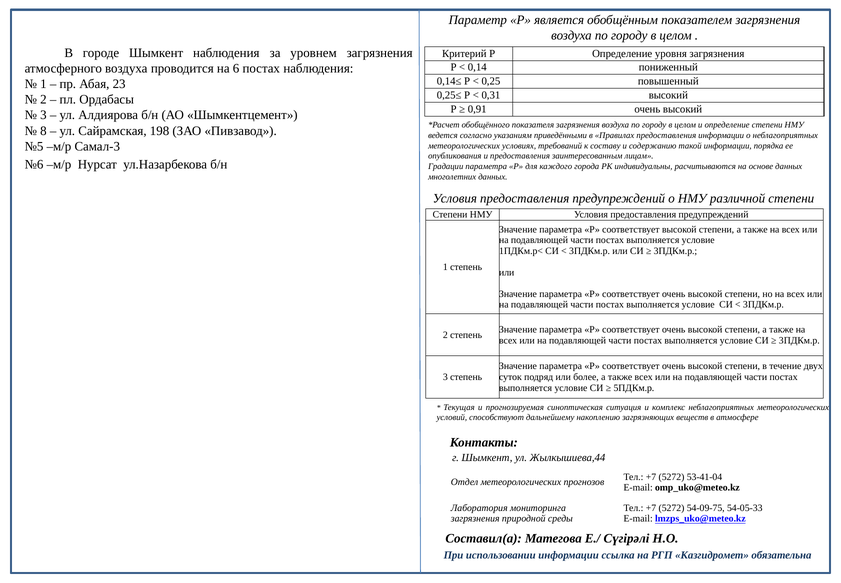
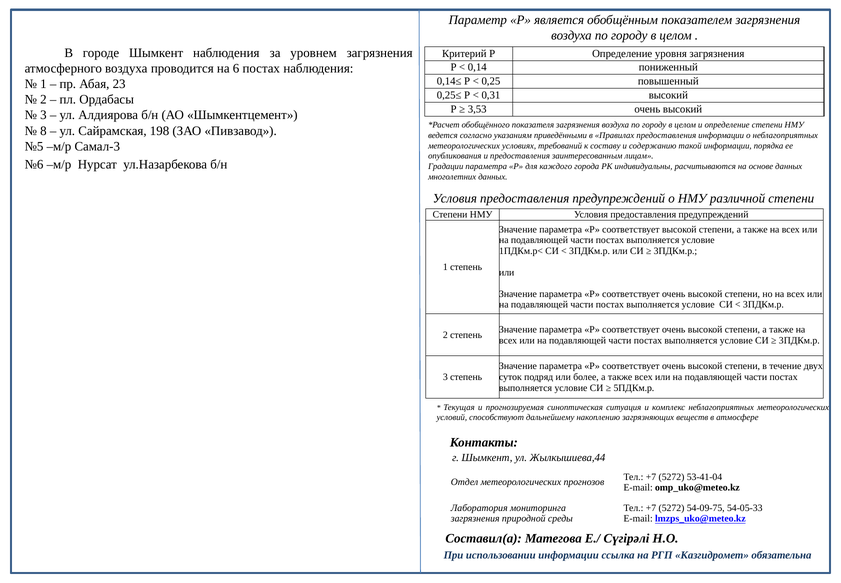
0,91: 0,91 -> 3,53
